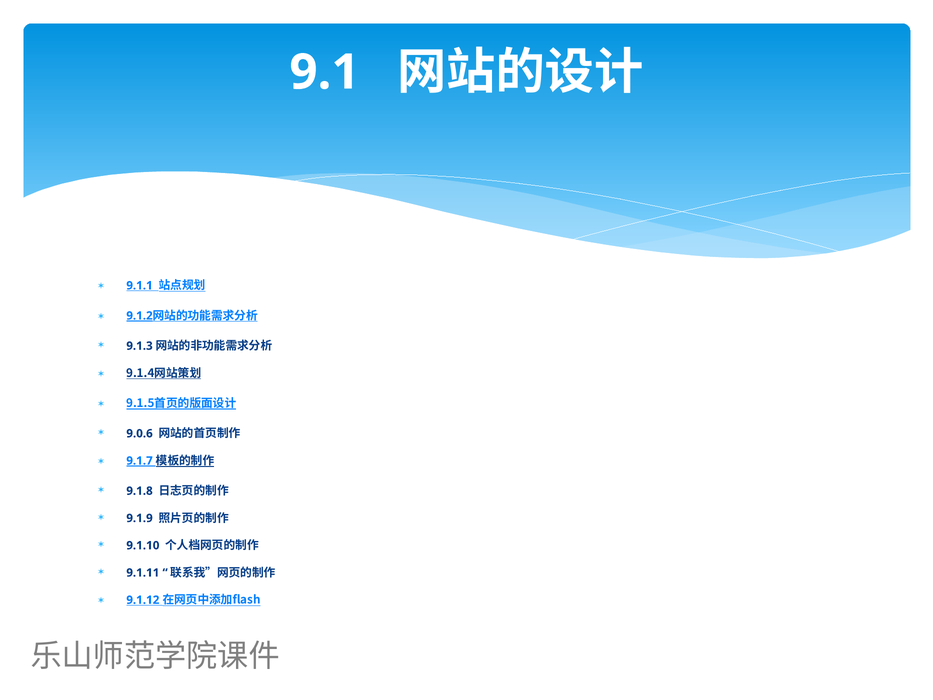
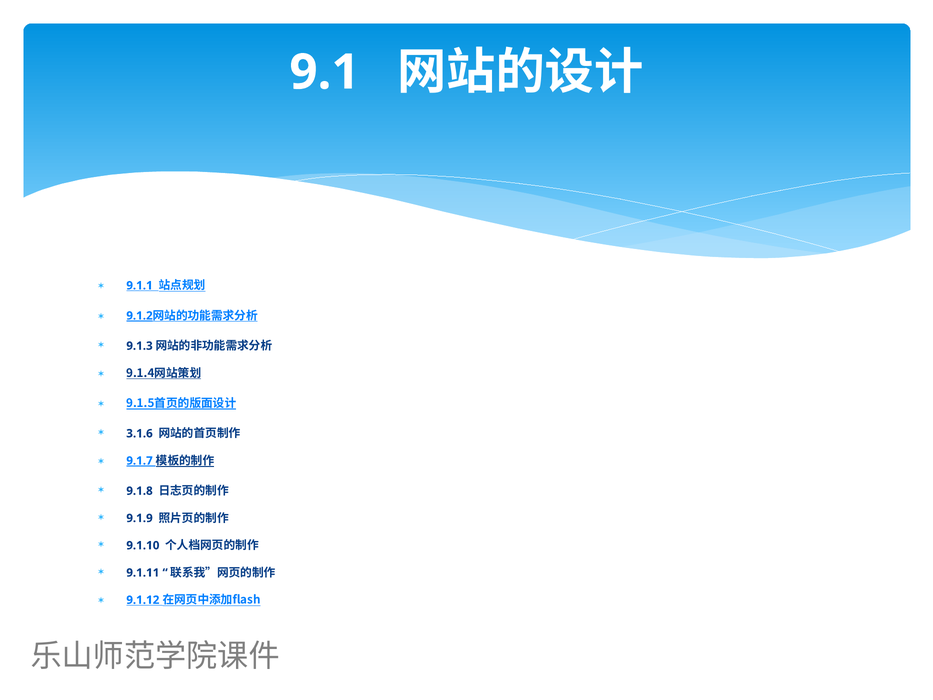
9.0.6: 9.0.6 -> 3.1.6
